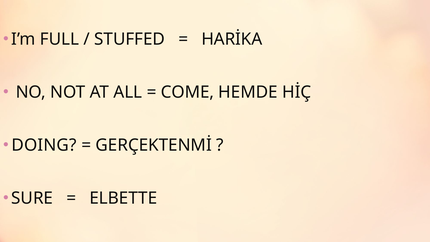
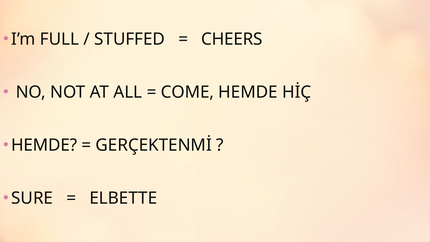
HARİKA: HARİKA -> CHEERS
DOING at (44, 145): DOING -> HEMDE
